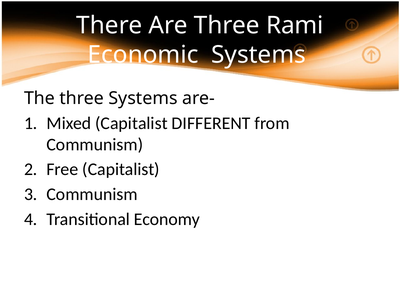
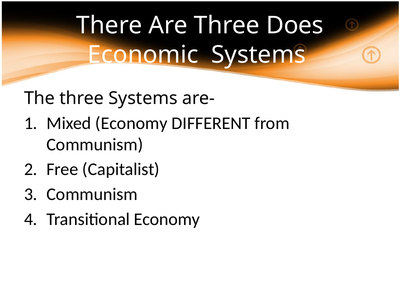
Rami: Rami -> Does
Mixed Capitalist: Capitalist -> Economy
